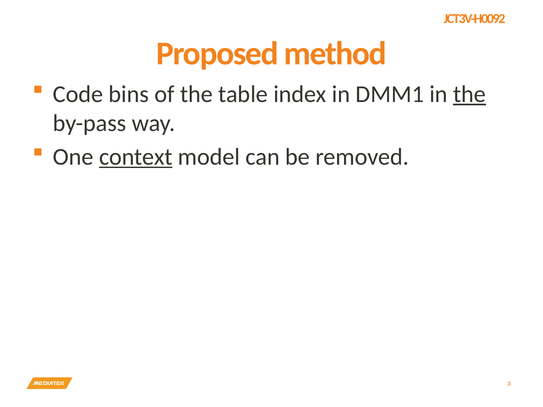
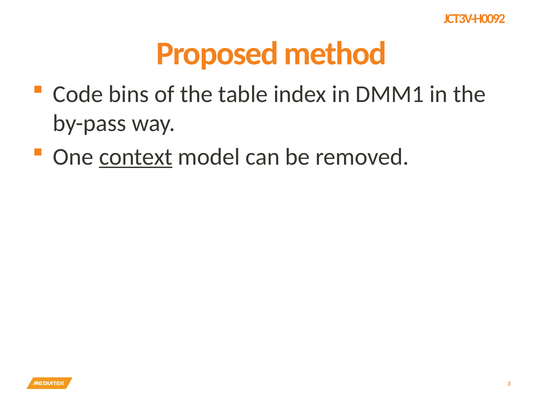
the at (469, 94) underline: present -> none
